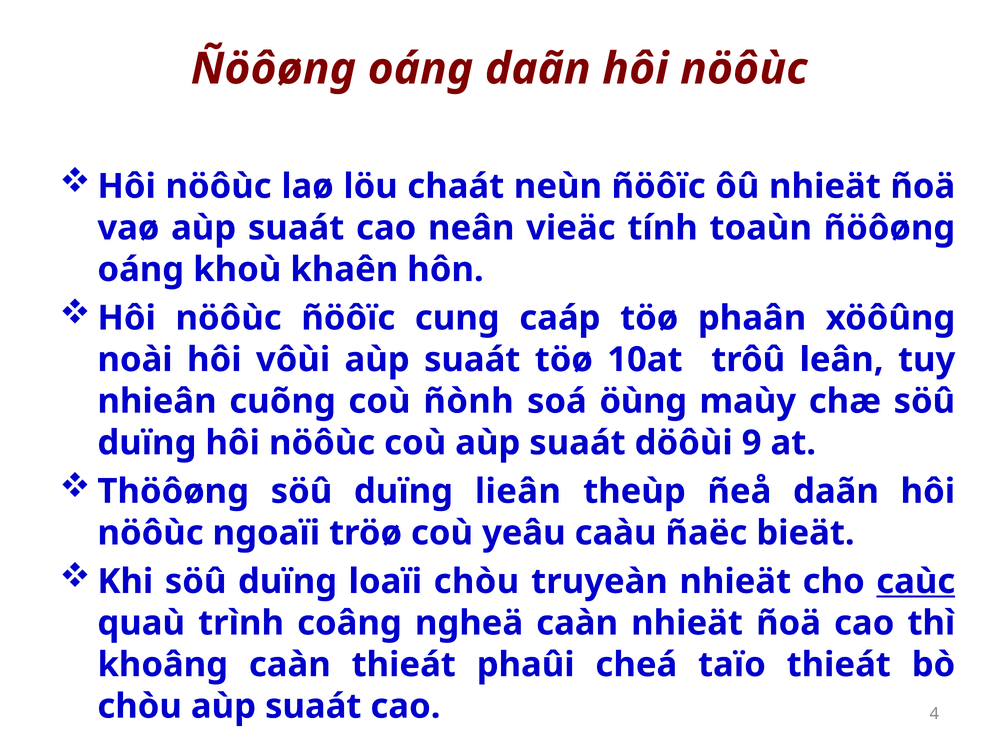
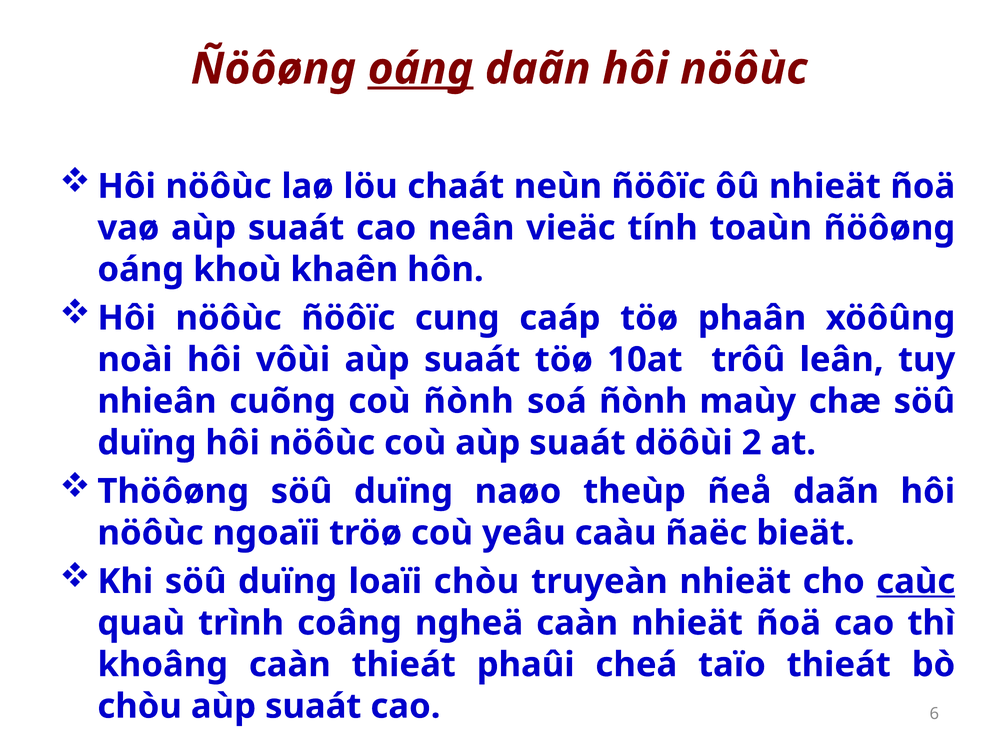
oáng at (421, 69) underline: none -> present
soá öùng: öùng -> ñònh
9: 9 -> 2
lieân: lieân -> naøo
4: 4 -> 6
